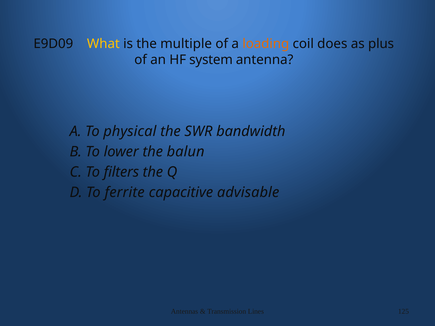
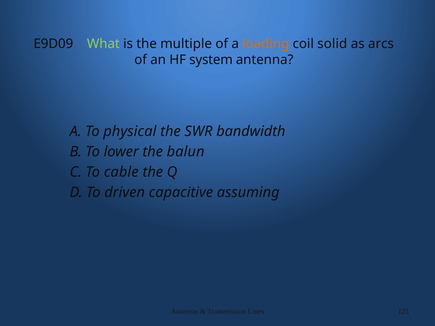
What colour: yellow -> light green
does: does -> solid
plus: plus -> arcs
filters: filters -> cable
ferrite: ferrite -> driven
advisable: advisable -> assuming
